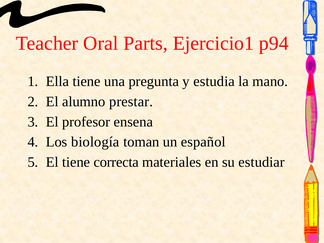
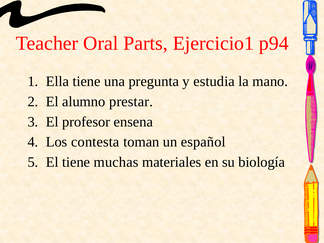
biología: biología -> contesta
correcta: correcta -> muchas
estudiar: estudiar -> biología
